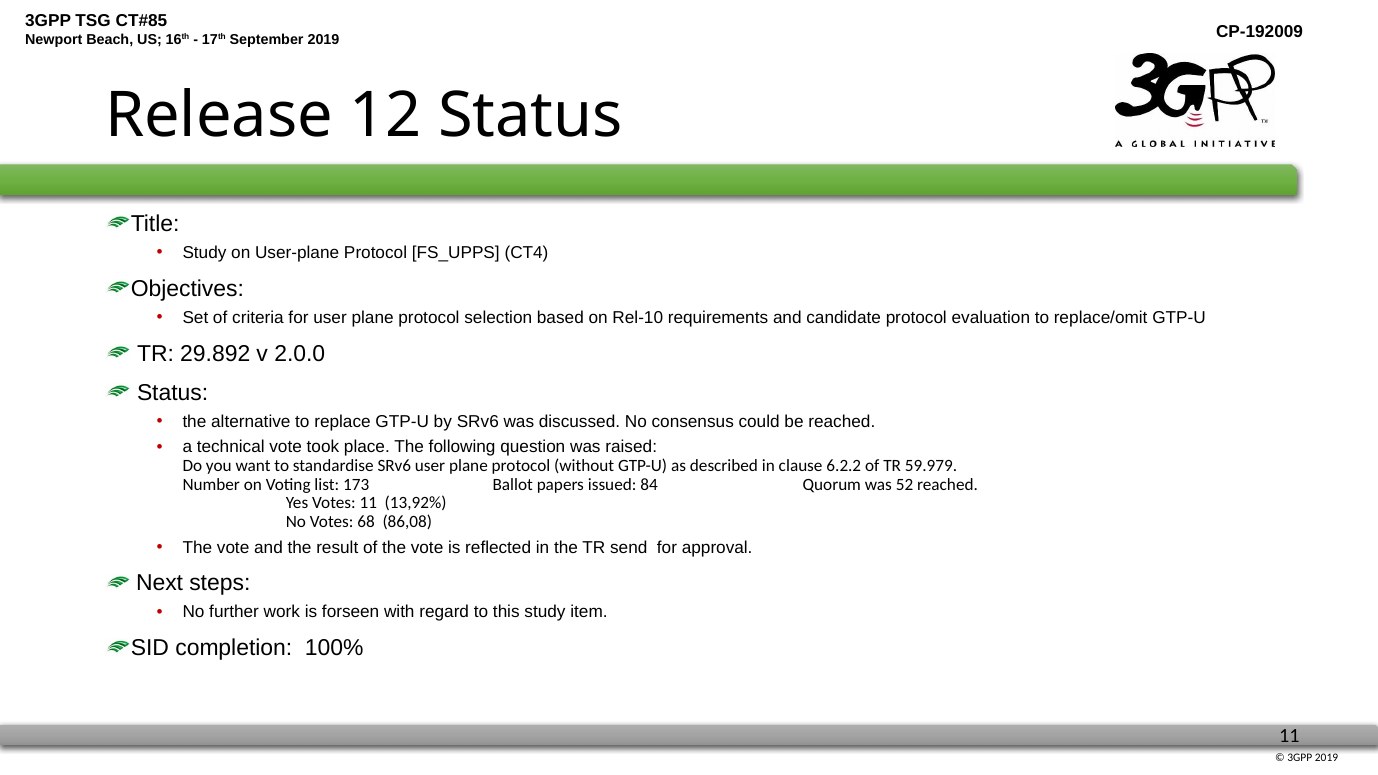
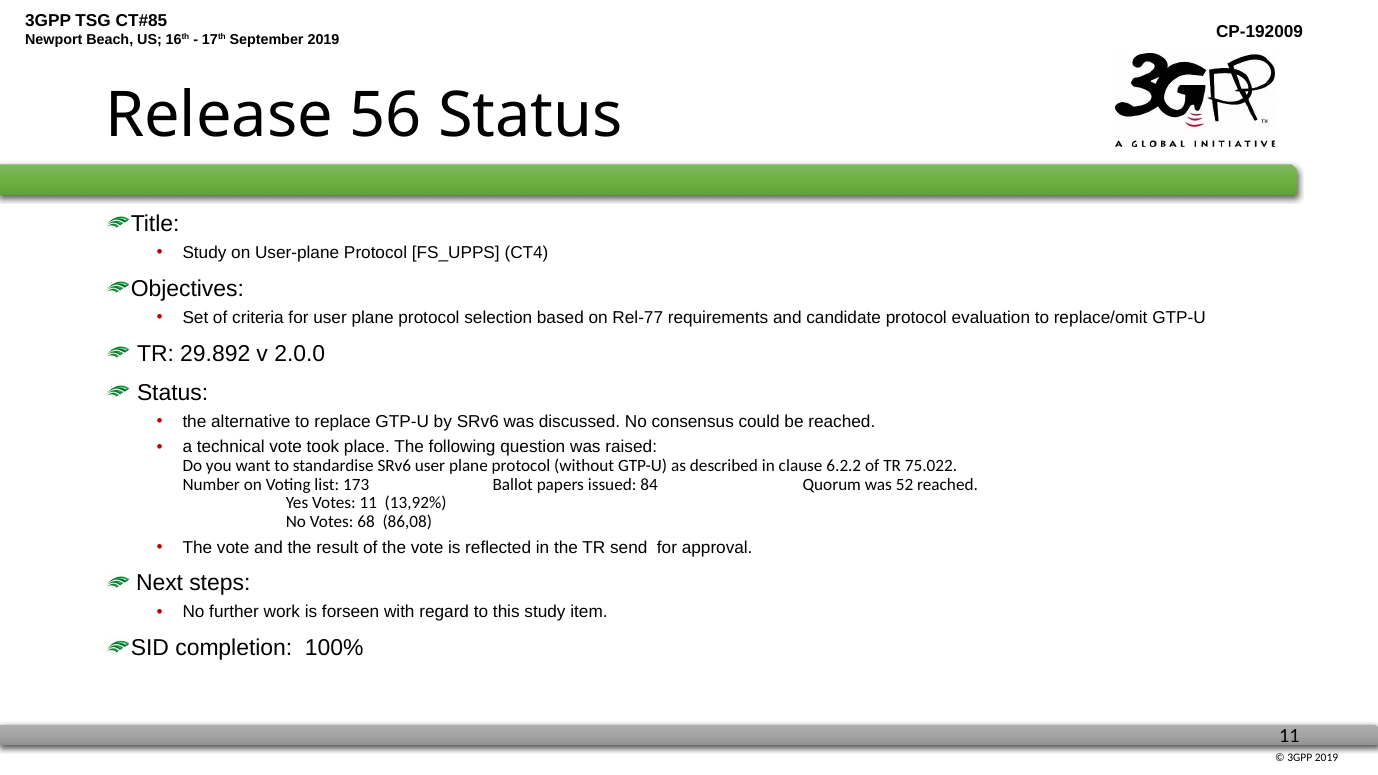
12: 12 -> 56
Rel-10: Rel-10 -> Rel-77
59.979: 59.979 -> 75.022
